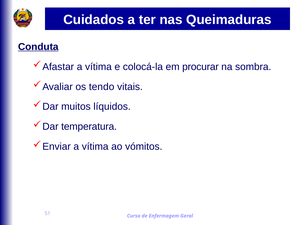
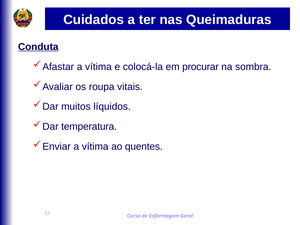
tendo: tendo -> roupa
vómitos: vómitos -> quentes
